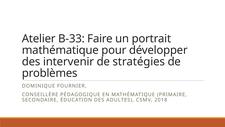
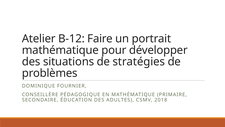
B-33: B-33 -> B-12
intervenir: intervenir -> situations
